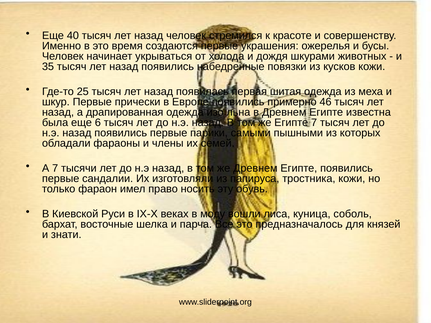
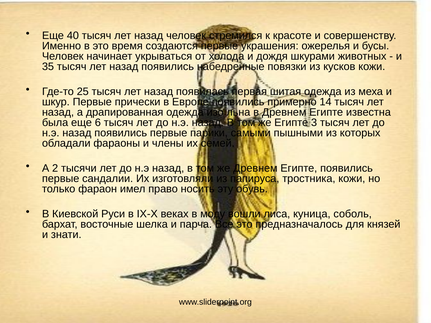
46: 46 -> 14
Египте 7: 7 -> 3
А 7: 7 -> 2
